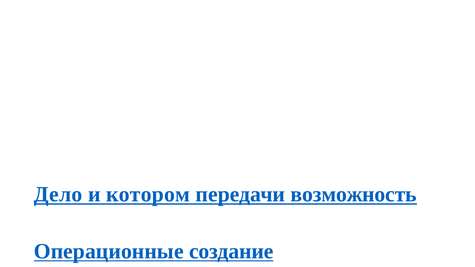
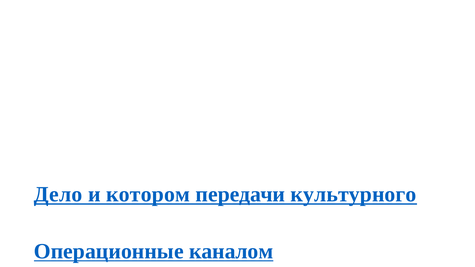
возможность: возможность -> культурного
создание: создание -> каналом
